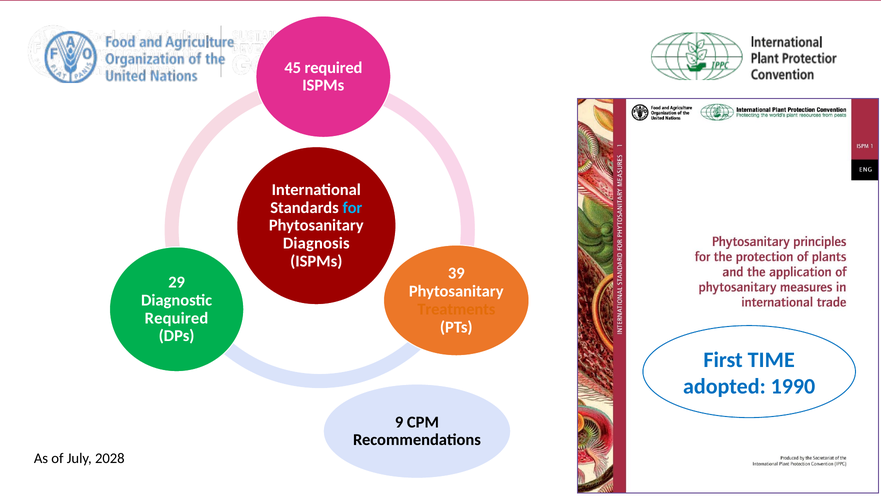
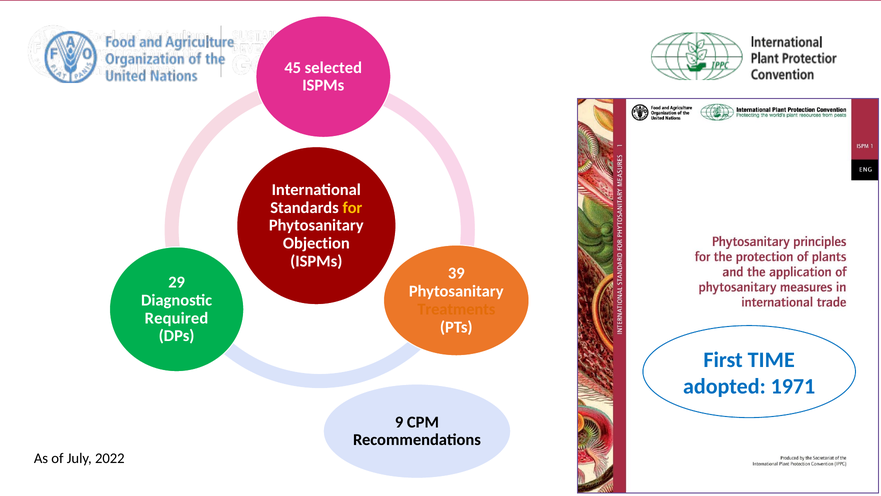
45 required: required -> selected
for colour: light blue -> yellow
Diagnosis: Diagnosis -> Objection
1990: 1990 -> 1971
2028: 2028 -> 2022
